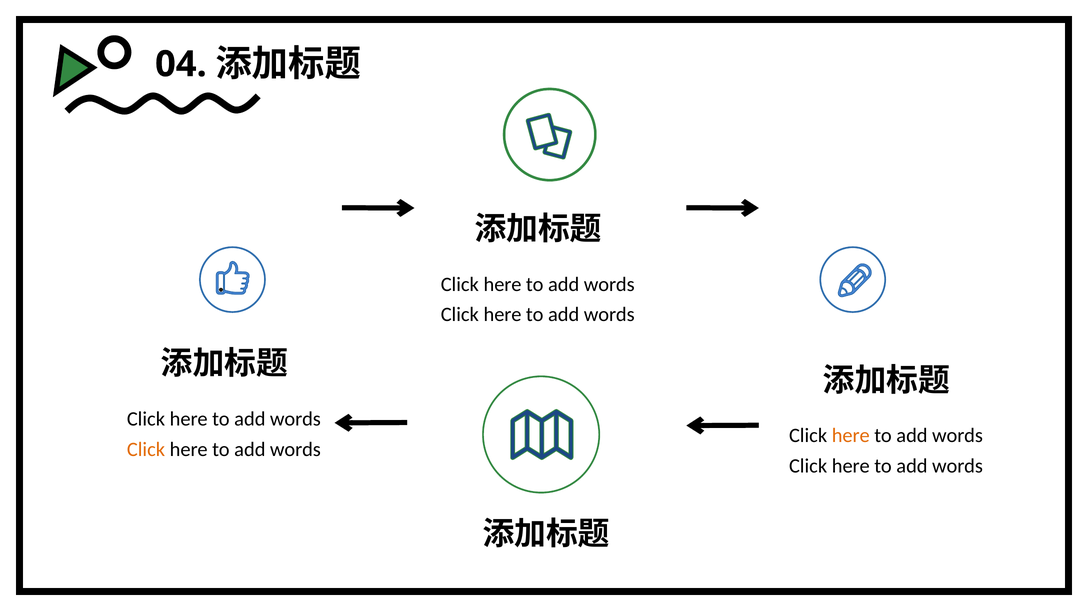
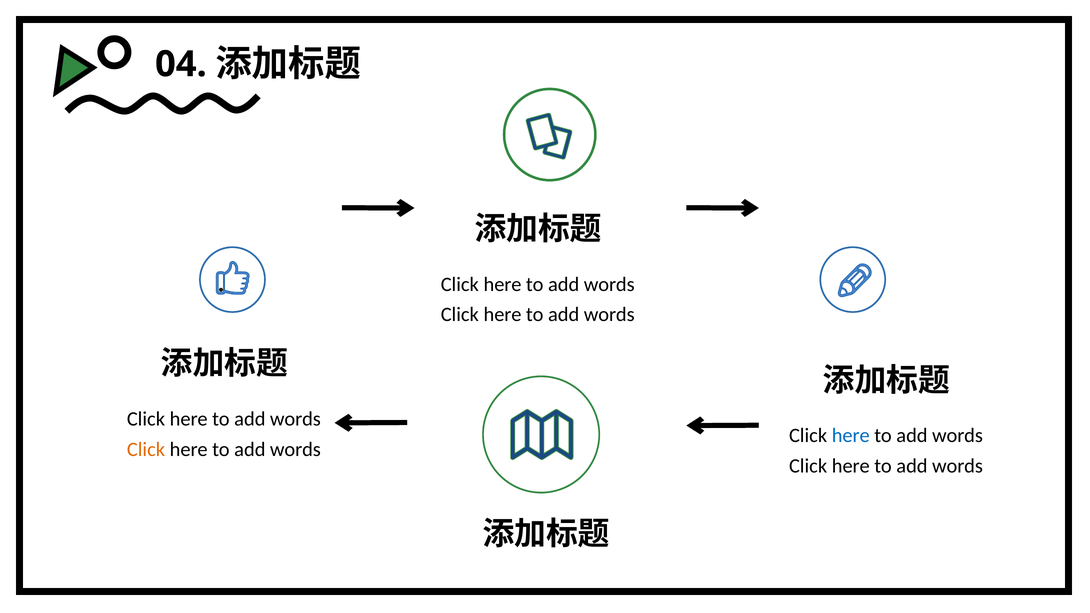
here at (851, 436) colour: orange -> blue
